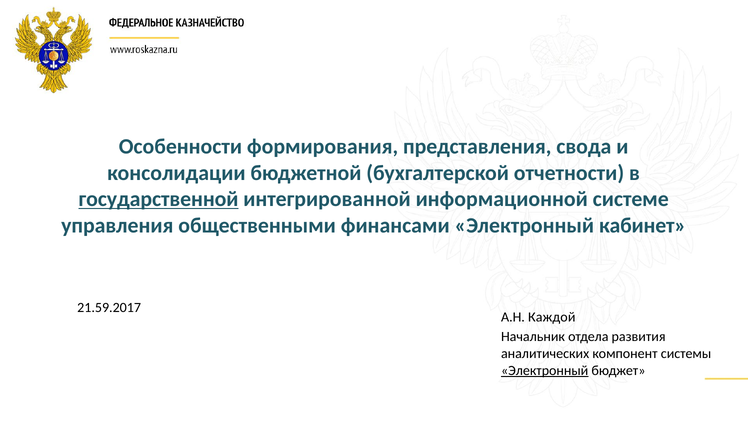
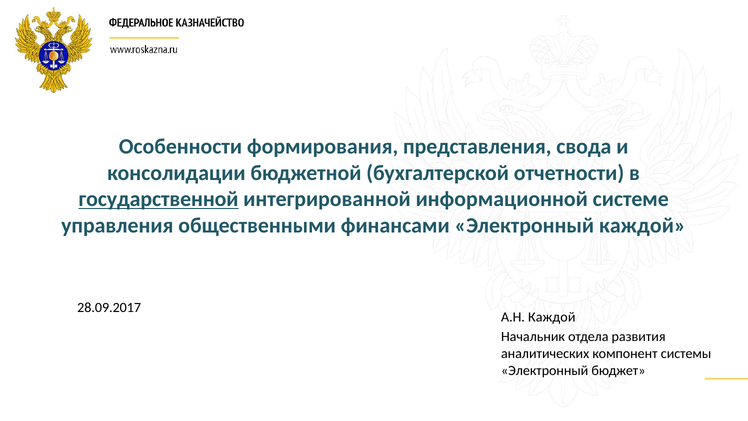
Электронный кабинет: кабинет -> каждой
21.59.2017: 21.59.2017 -> 28.09.2017
Электронный at (545, 370) underline: present -> none
